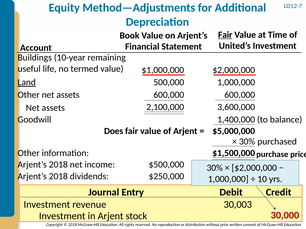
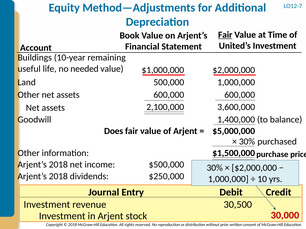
termed: termed -> needed
Land underline: present -> none
30,003: 30,003 -> 30,500
